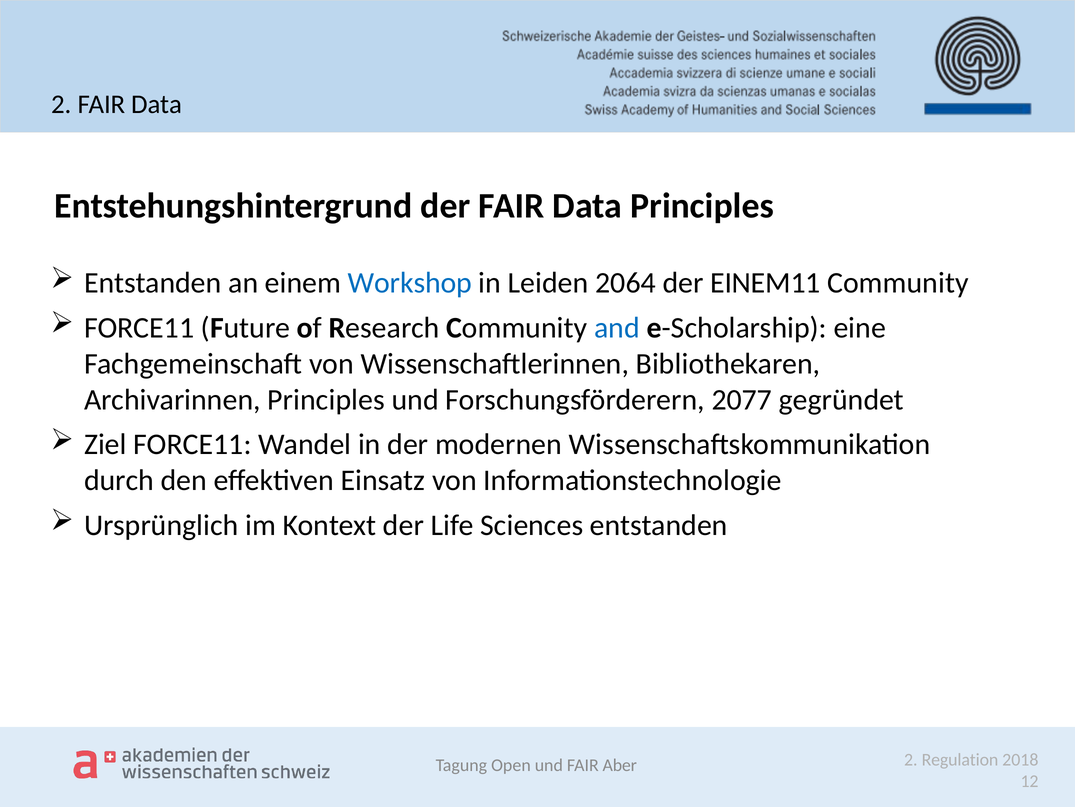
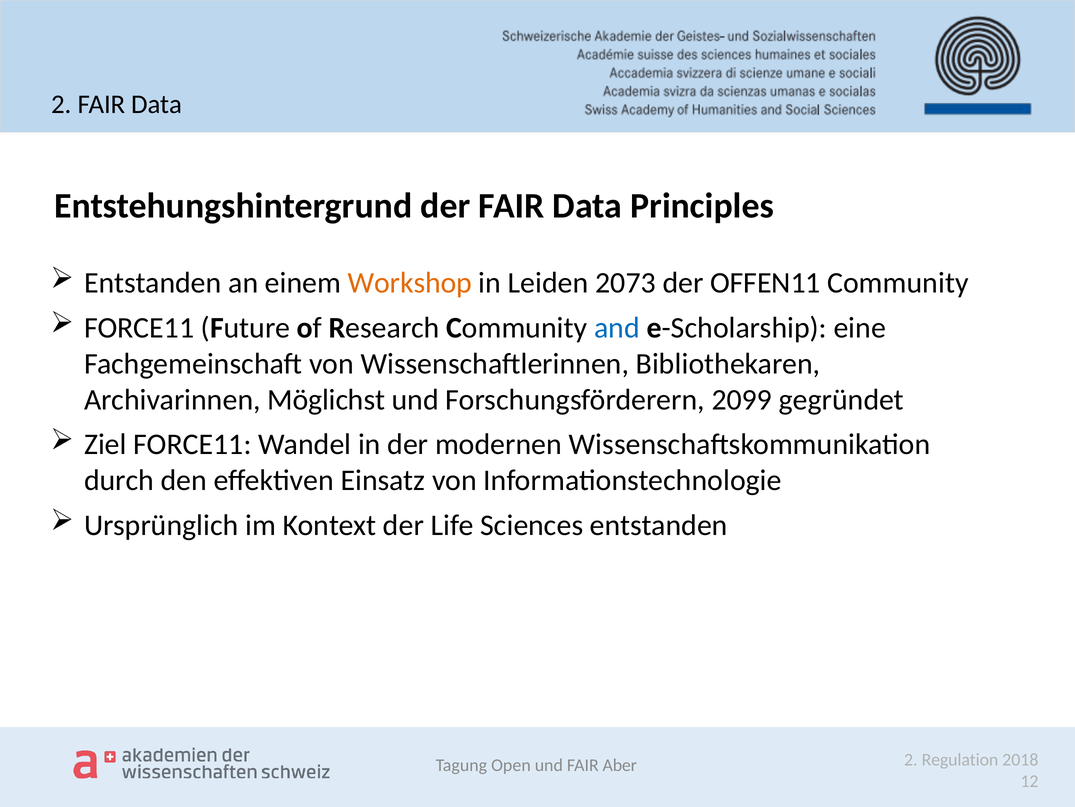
Workshop colour: blue -> orange
2064: 2064 -> 2073
EINEM11: EINEM11 -> OFFEN11
Archivarinnen Principles: Principles -> Möglichst
2077: 2077 -> 2099
